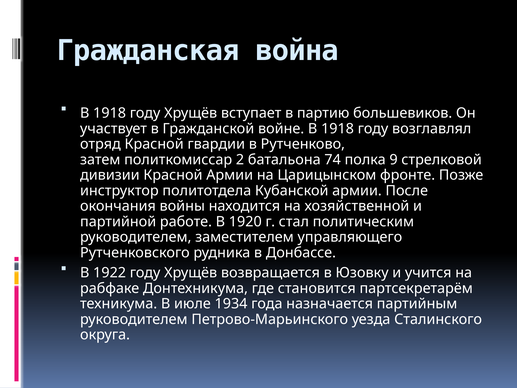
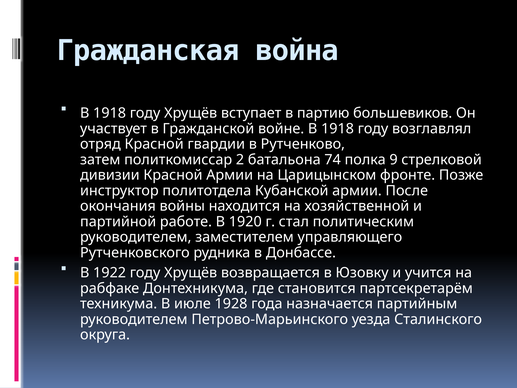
1934: 1934 -> 1928
